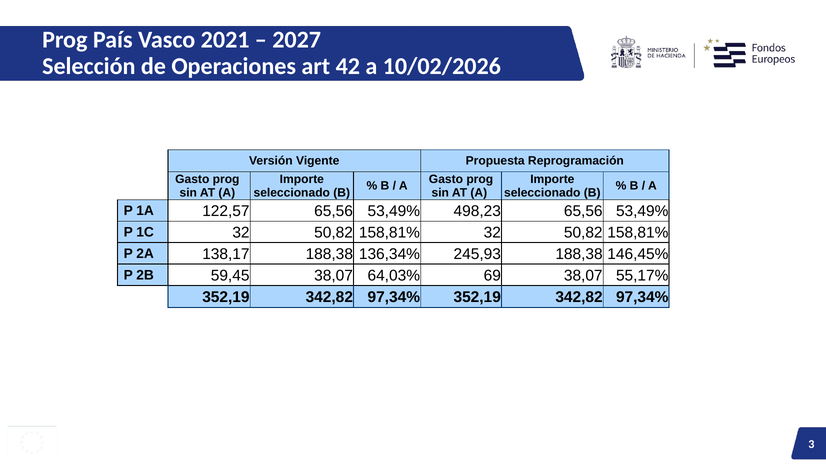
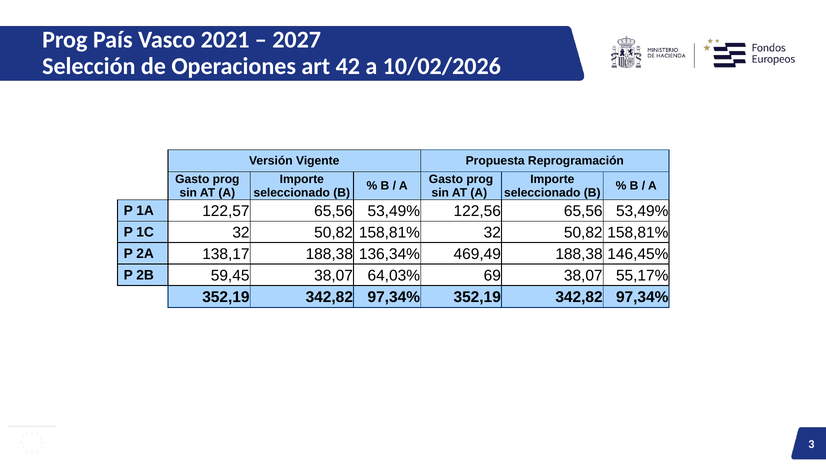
498,23: 498,23 -> 122,56
245,93: 245,93 -> 469,49
